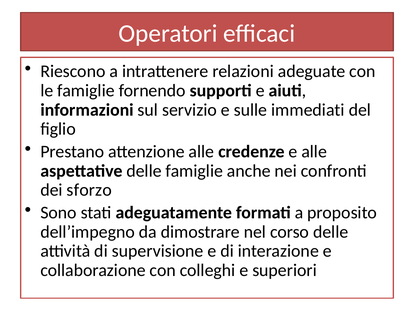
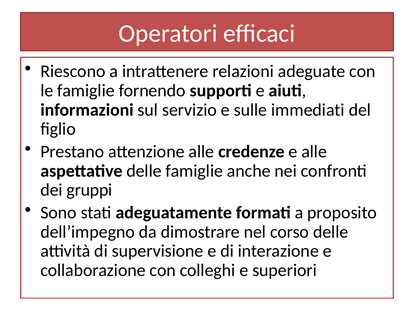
sforzo: sforzo -> gruppi
